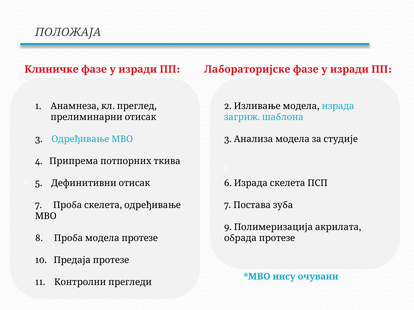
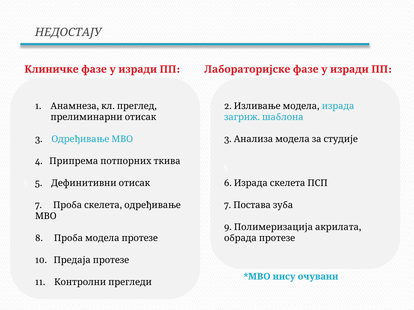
ПОЛОЖАЈА: ПОЛОЖАЈА -> НЕДОСТАЈУ
